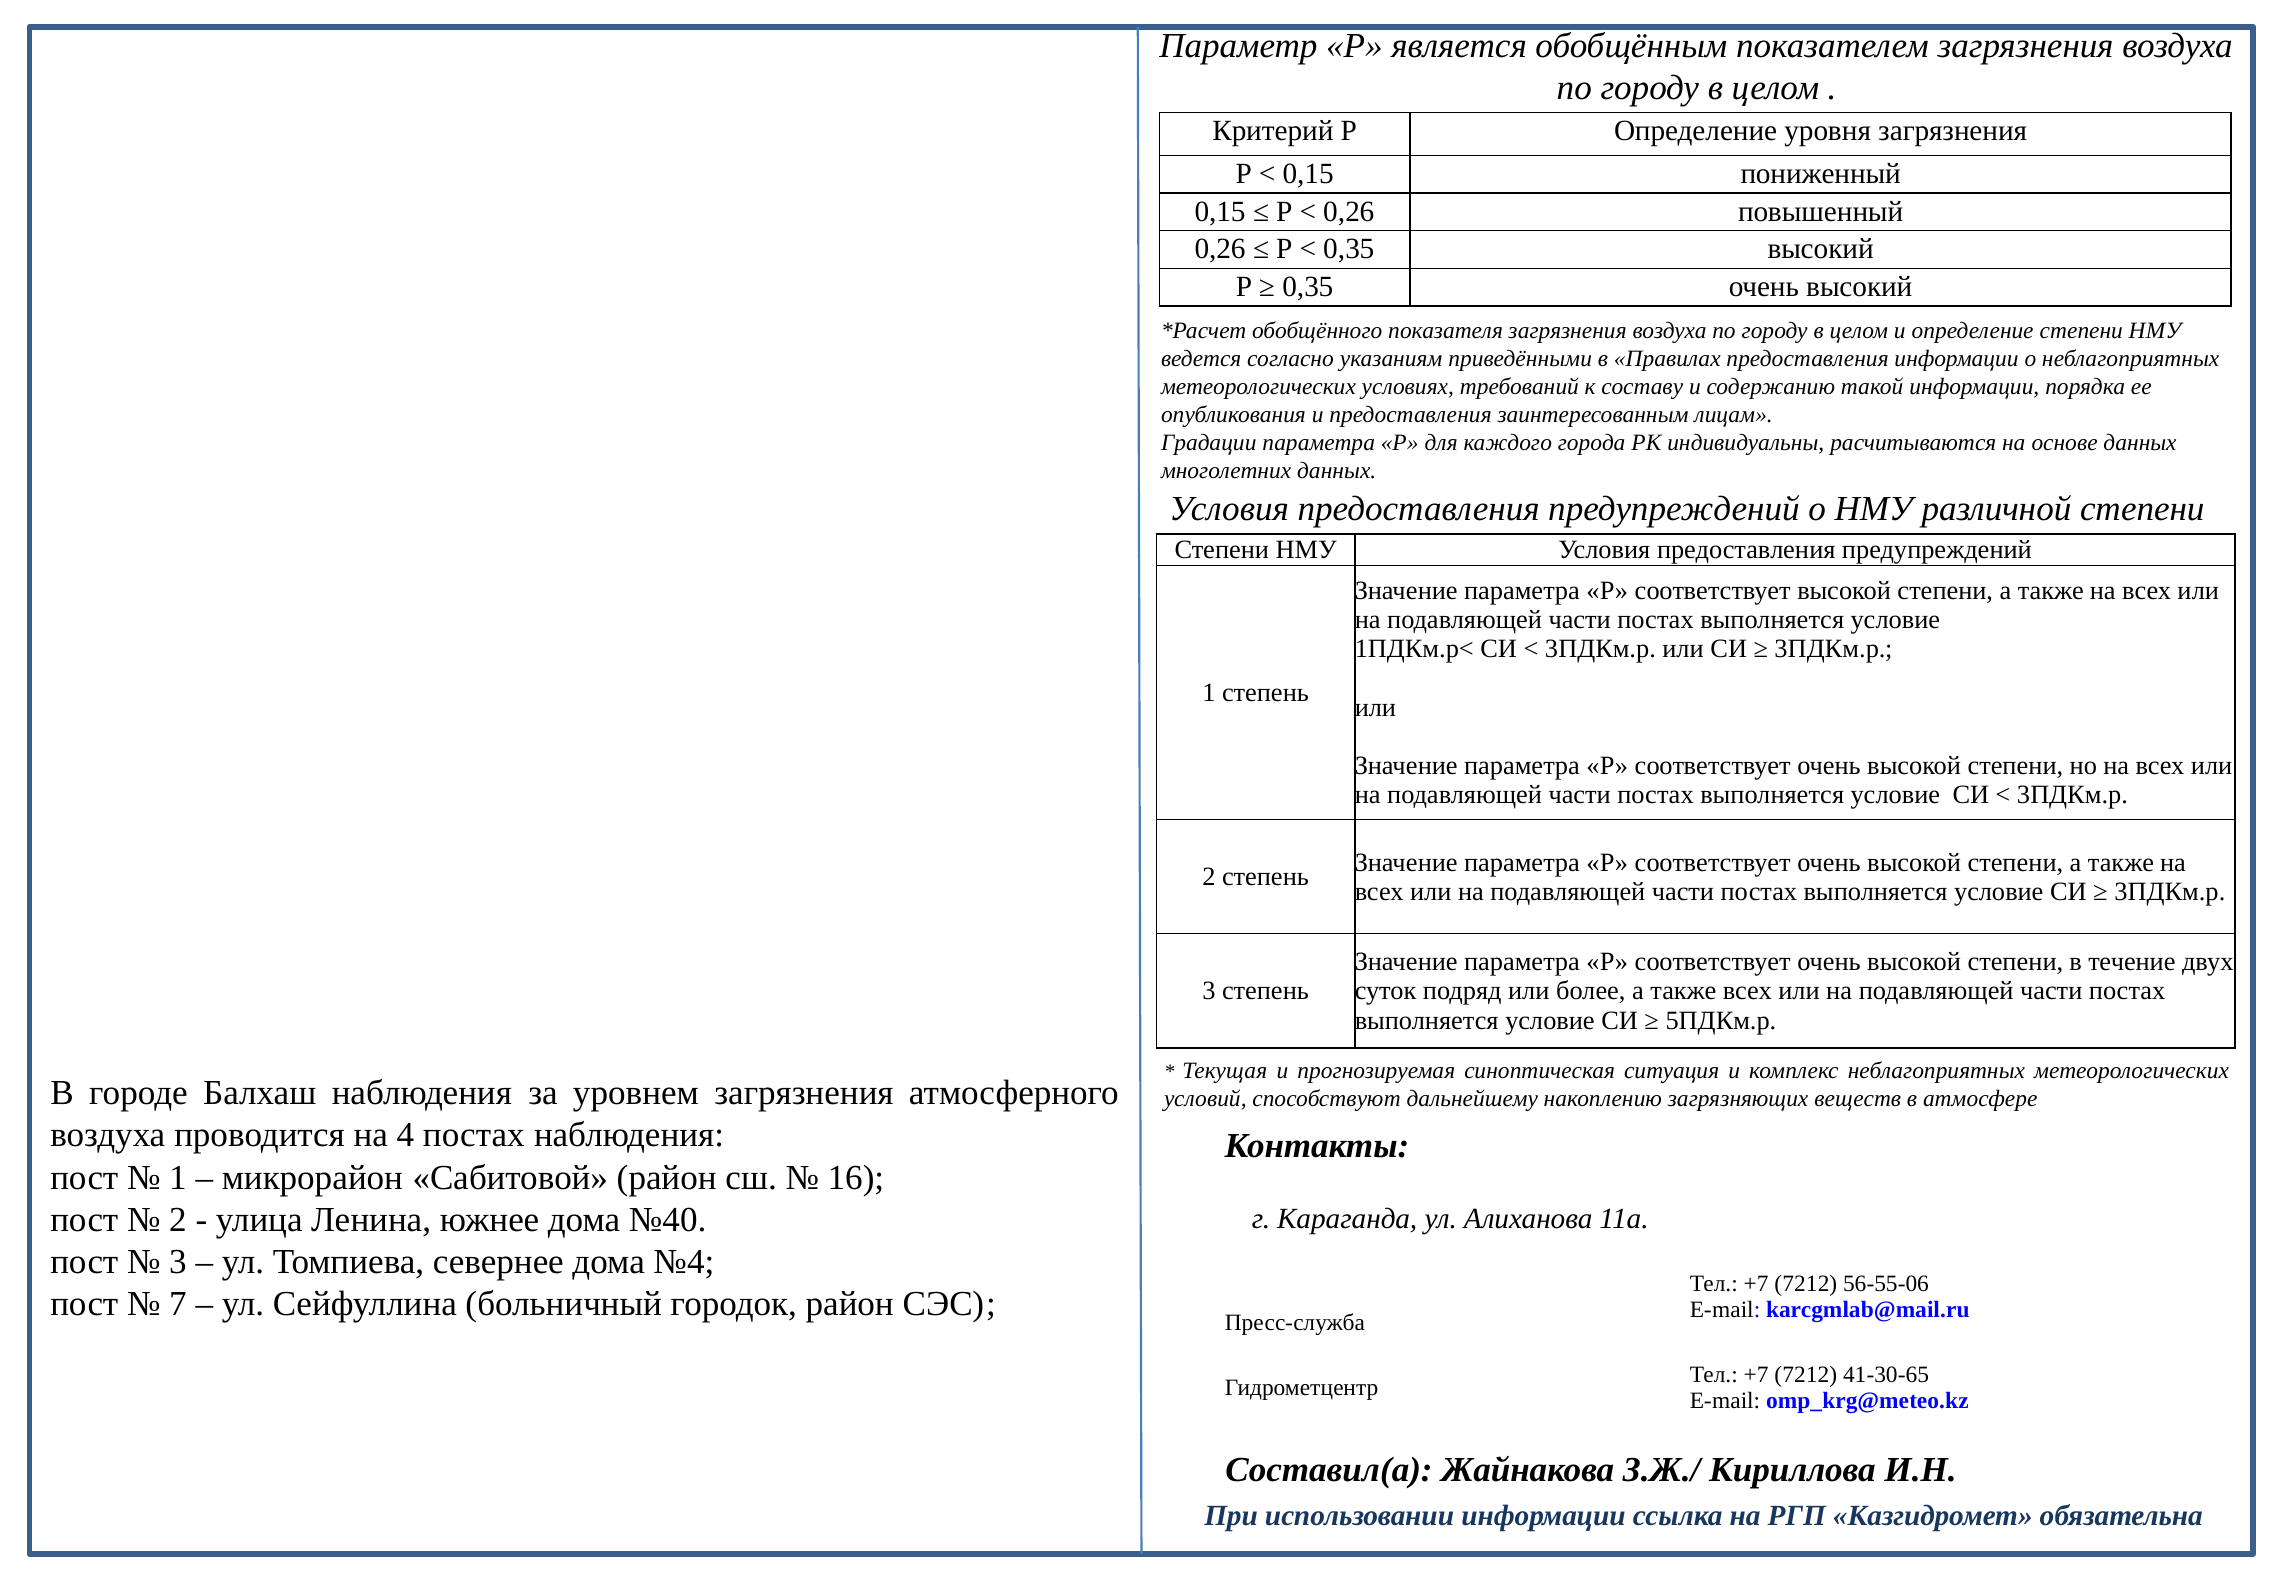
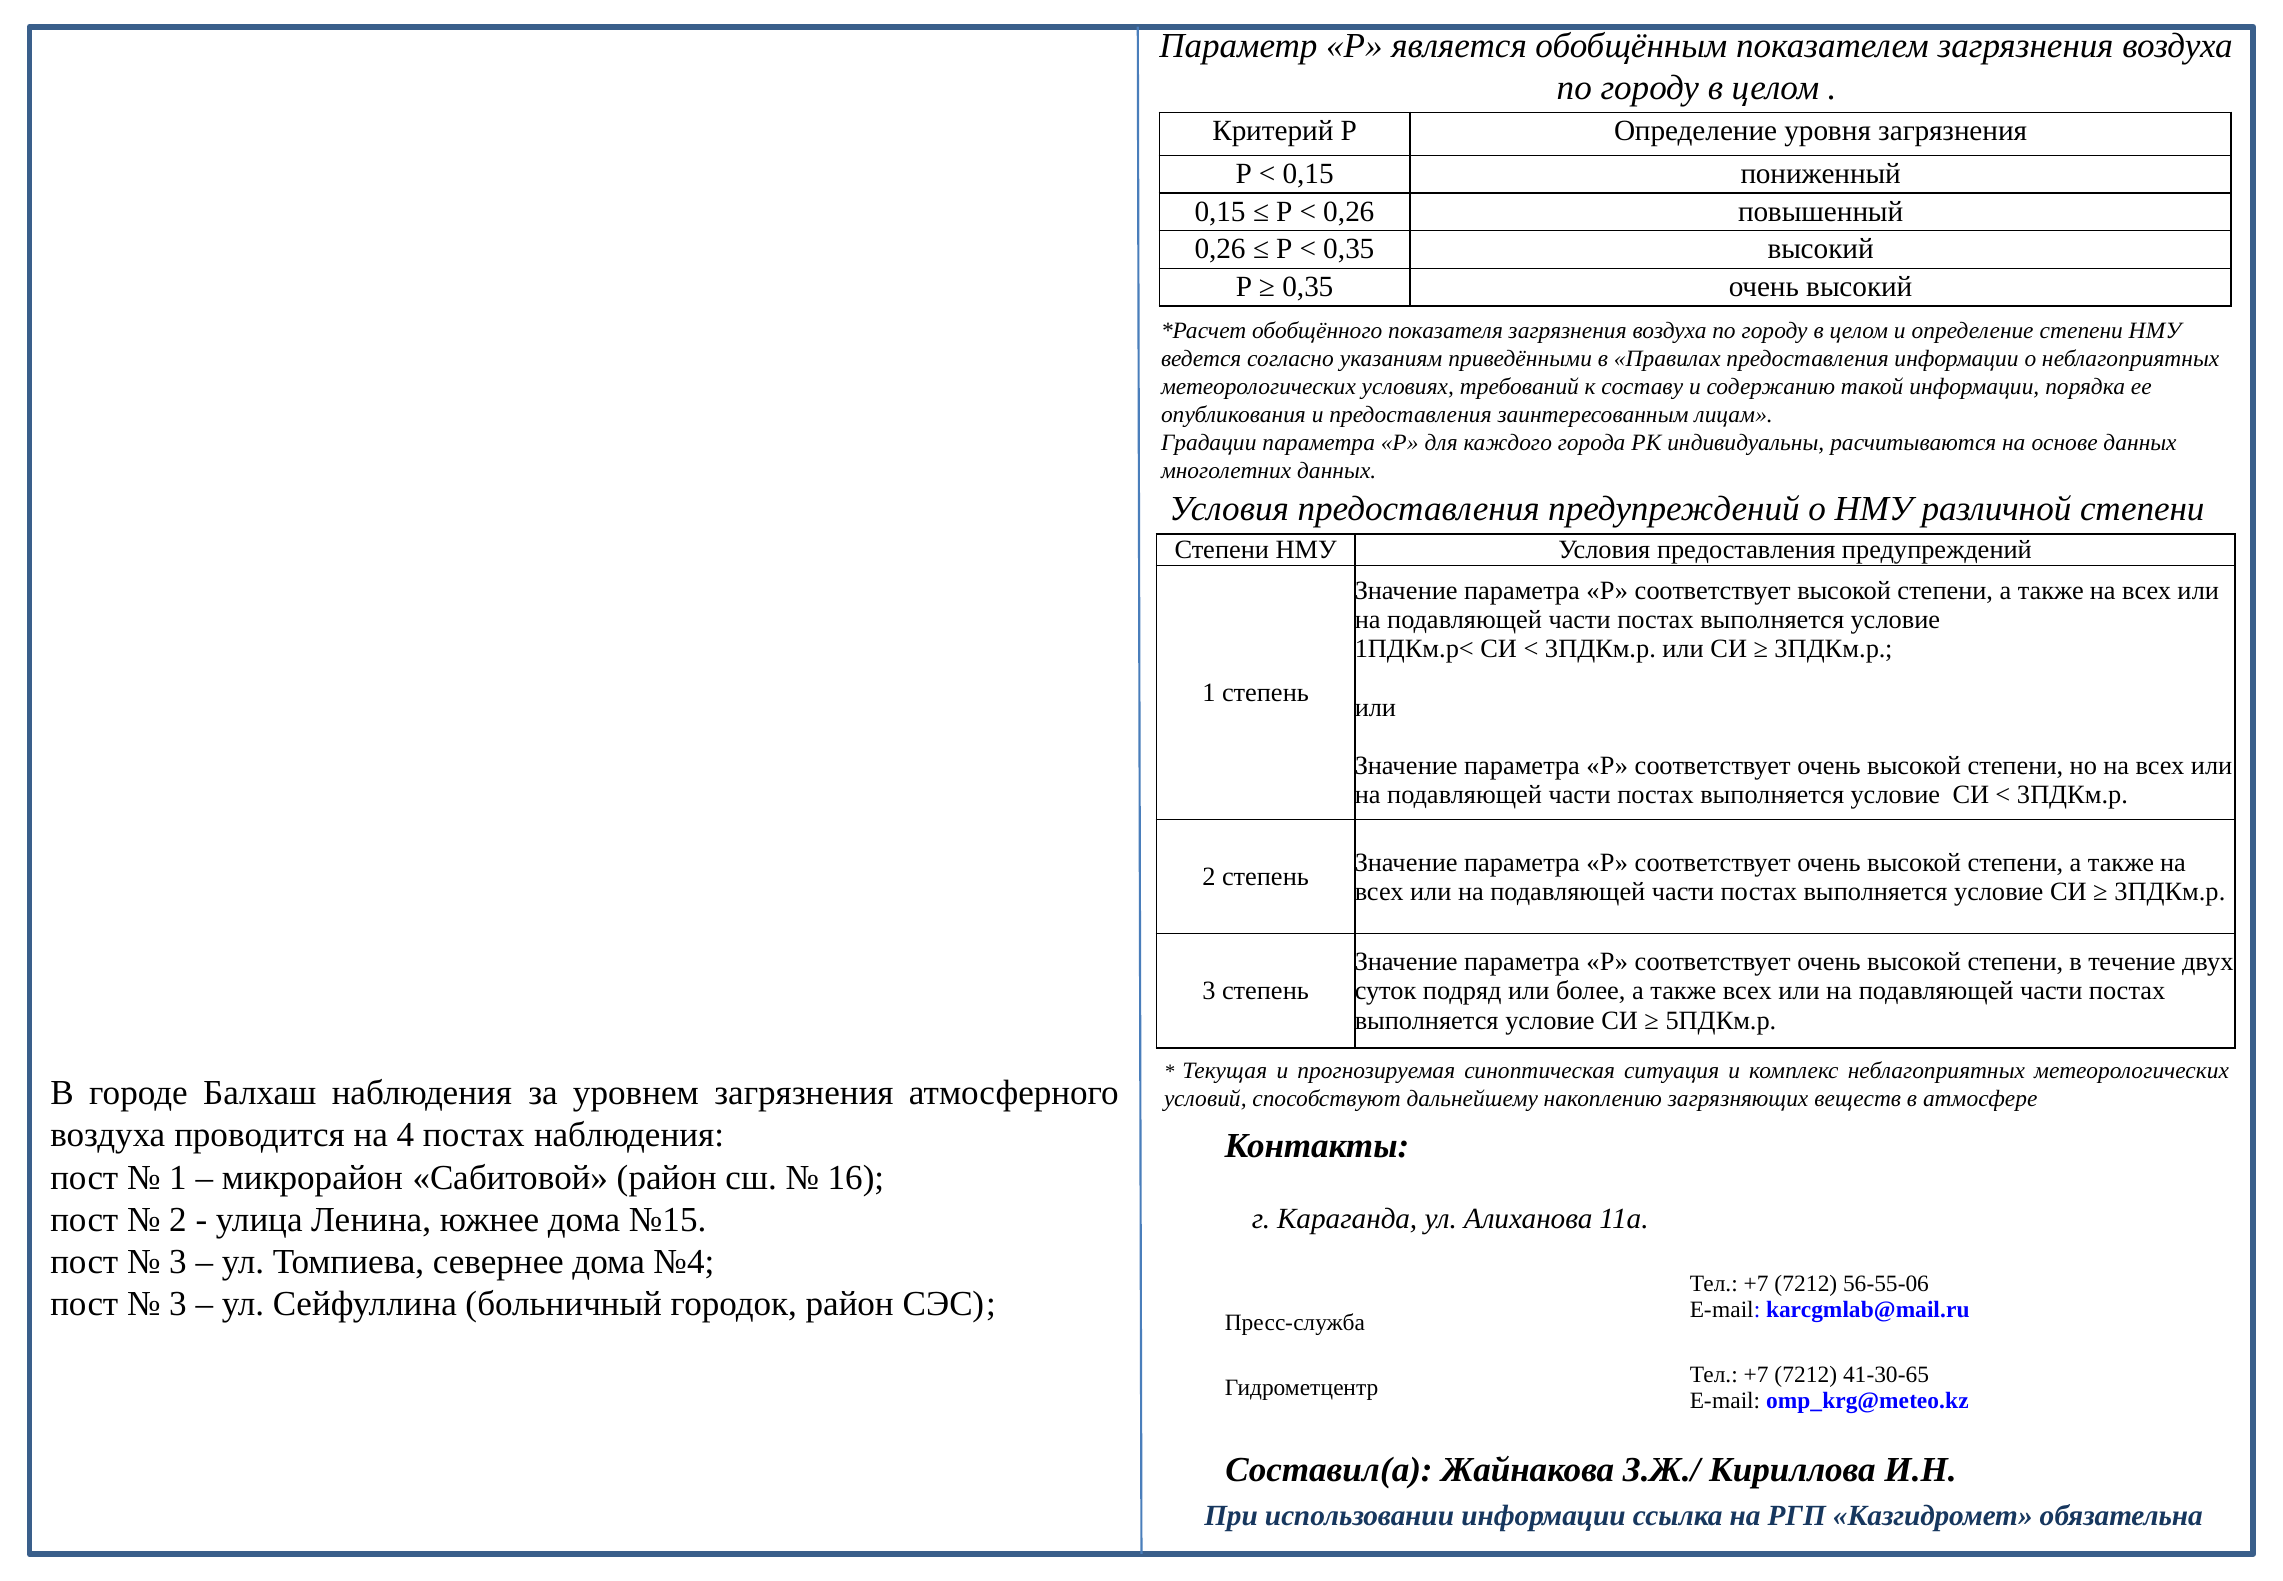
№40: №40 -> №15
7 at (178, 1304): 7 -> 3
